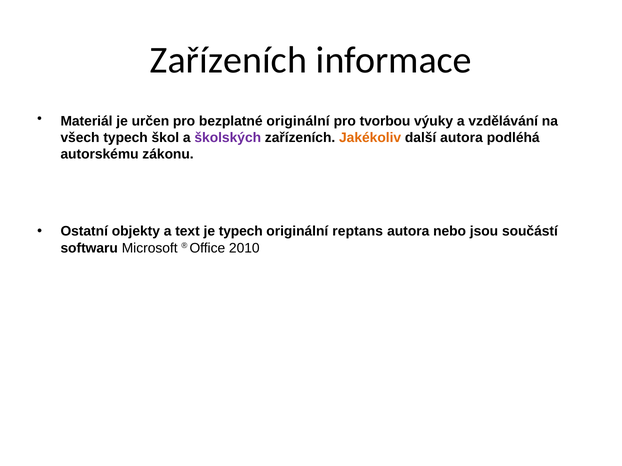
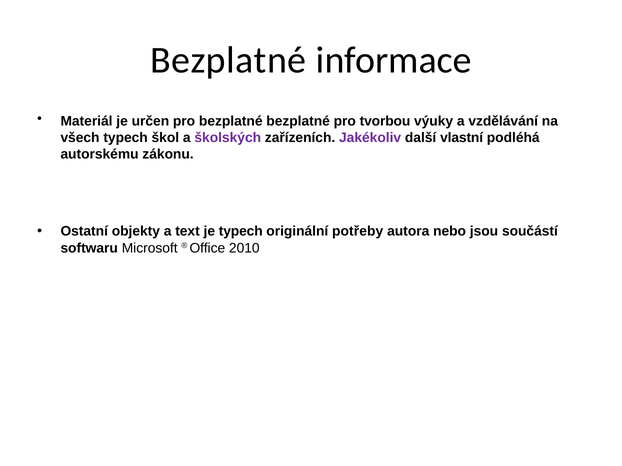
Zařízeních at (228, 60): Zařízeních -> Bezplatné
bezplatné originální: originální -> bezplatné
Jakékoliv colour: orange -> purple
další autora: autora -> vlastní
reptans: reptans -> potřeby
